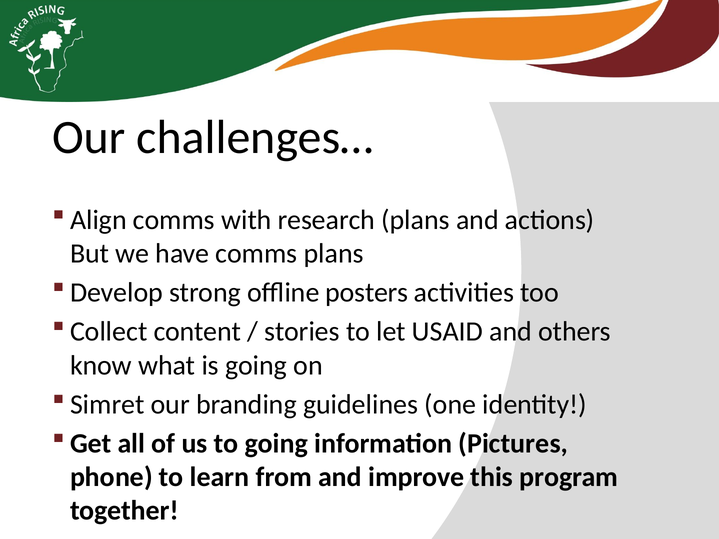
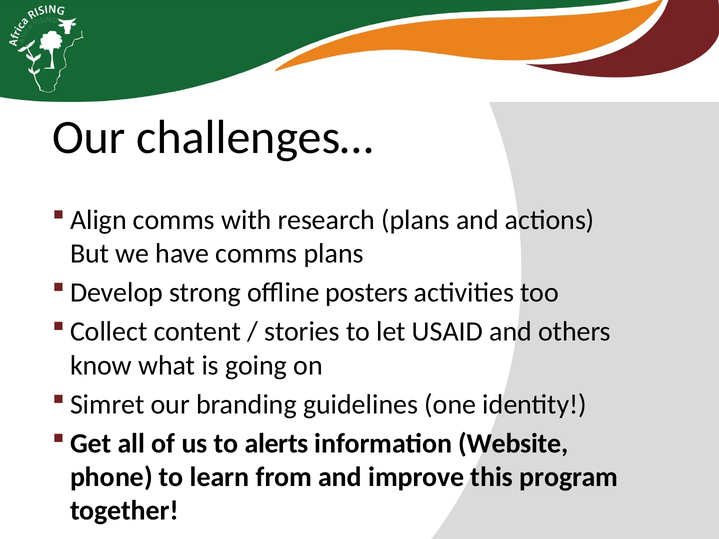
to going: going -> alerts
Pictures: Pictures -> Website
